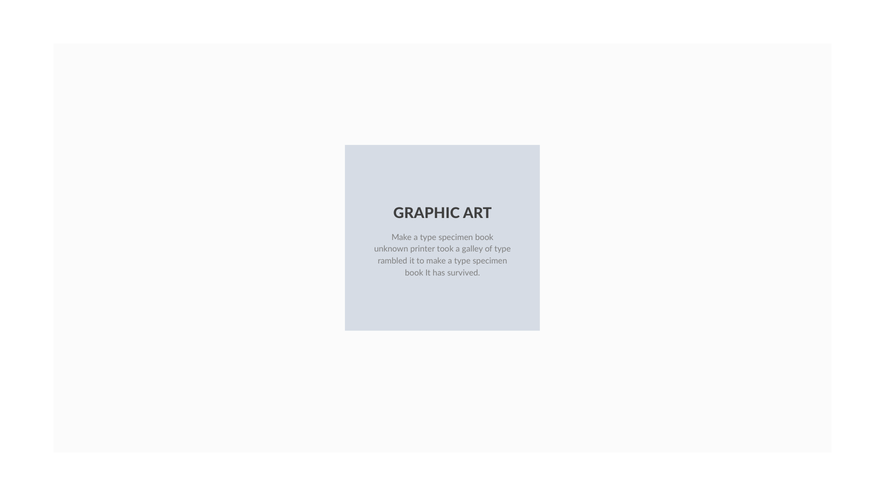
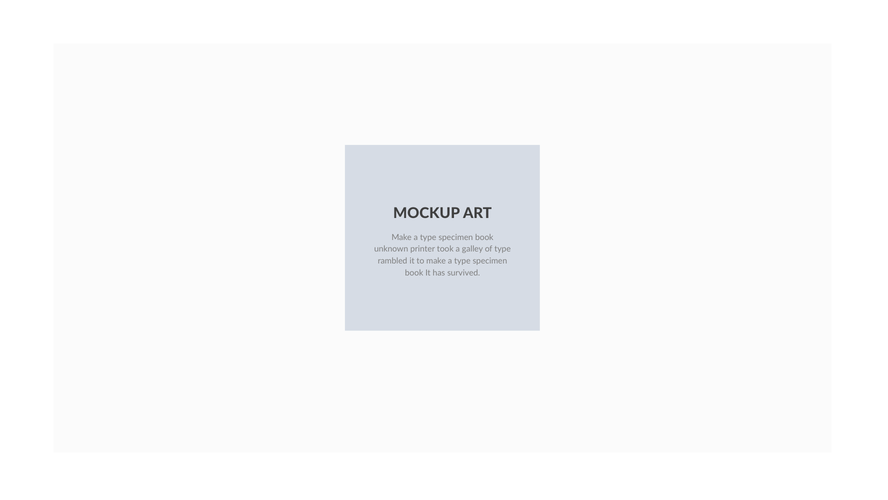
GRAPHIC: GRAPHIC -> MOCKUP
